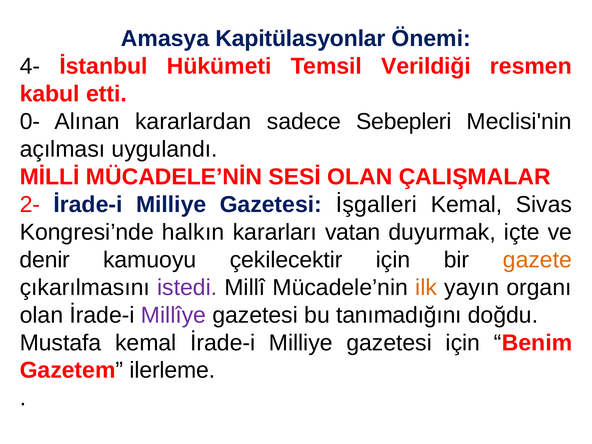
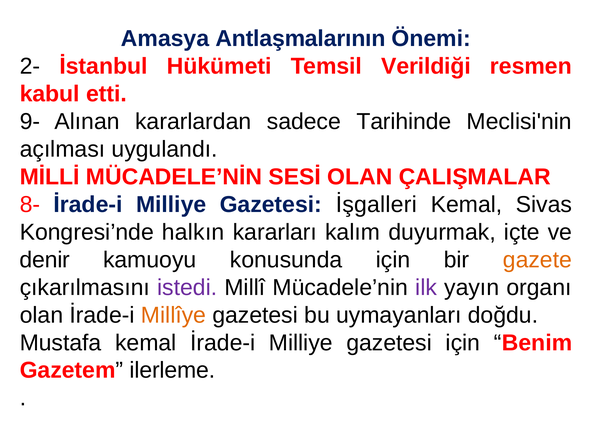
Kapitülasyonlar: Kapitülasyonlar -> Antlaşmalarının
4-: 4- -> 2-
0-: 0- -> 9-
Sebepleri: Sebepleri -> Tarihinde
2-: 2- -> 8-
vatan: vatan -> kalım
çekilecektir: çekilecektir -> konusunda
ilk colour: orange -> purple
Millîye colour: purple -> orange
tanımadığını: tanımadığını -> uymayanları
